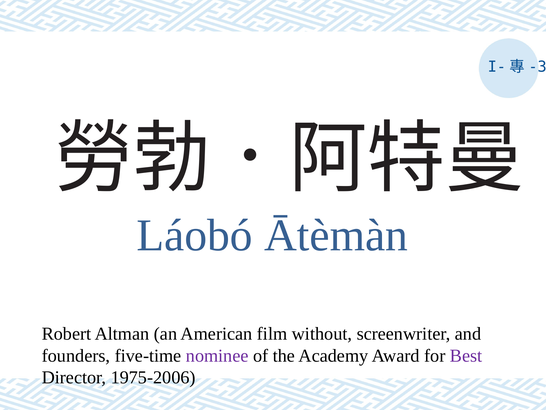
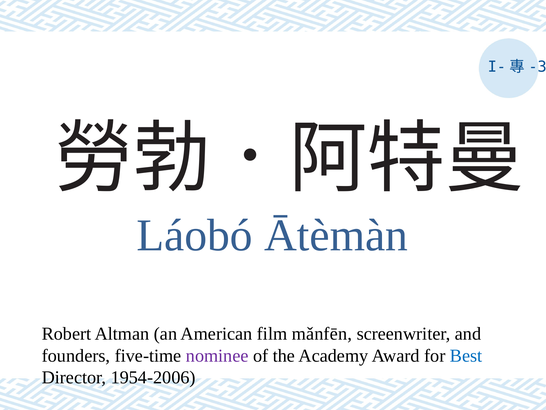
without: without -> mǎnfēn
Best colour: purple -> blue
1975-2006: 1975-2006 -> 1954-2006
